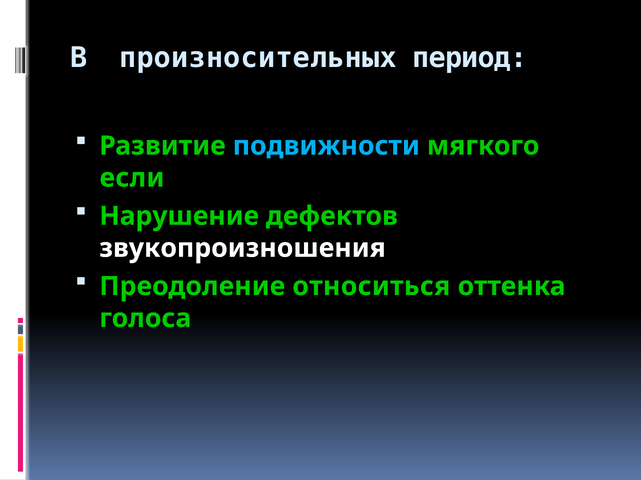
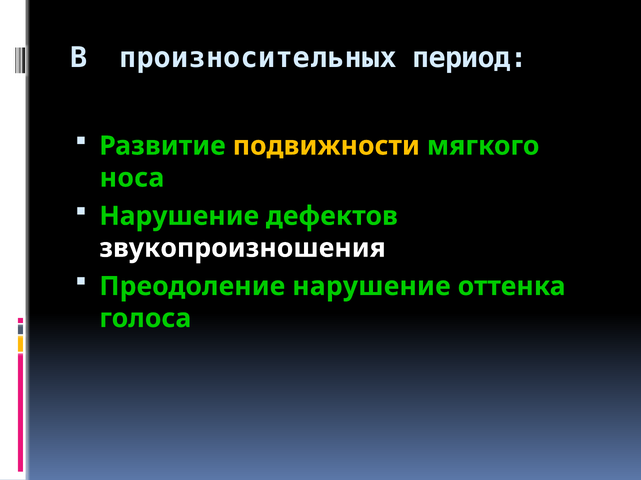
подвижности colour: light blue -> yellow
если: если -> носа
Преодоление относиться: относиться -> нарушение
